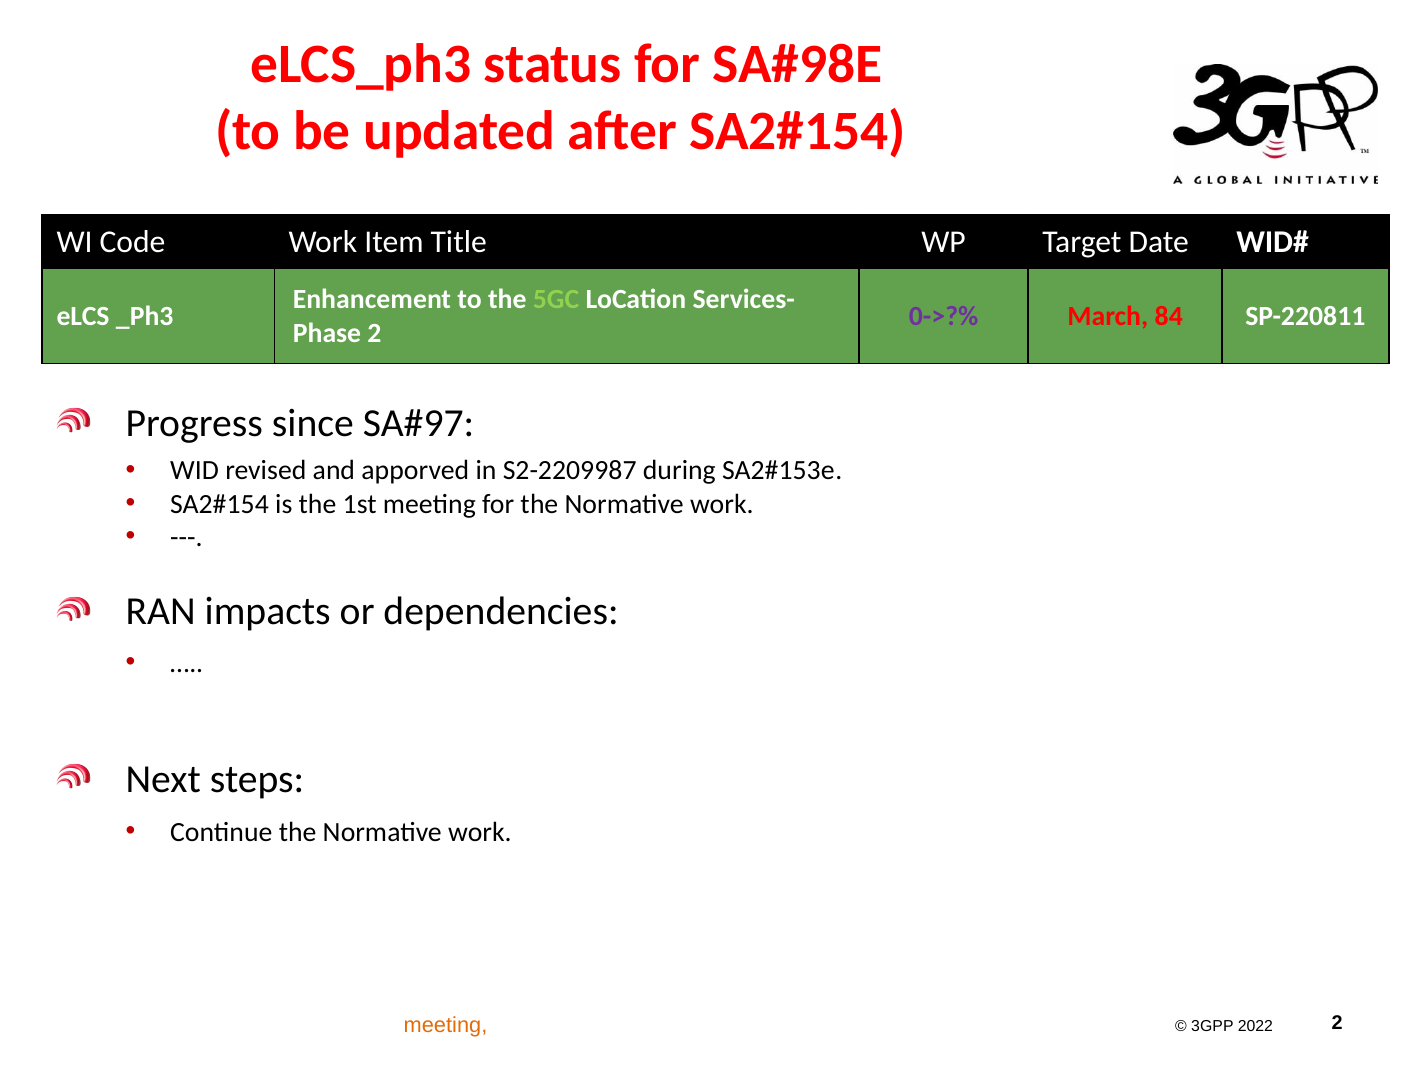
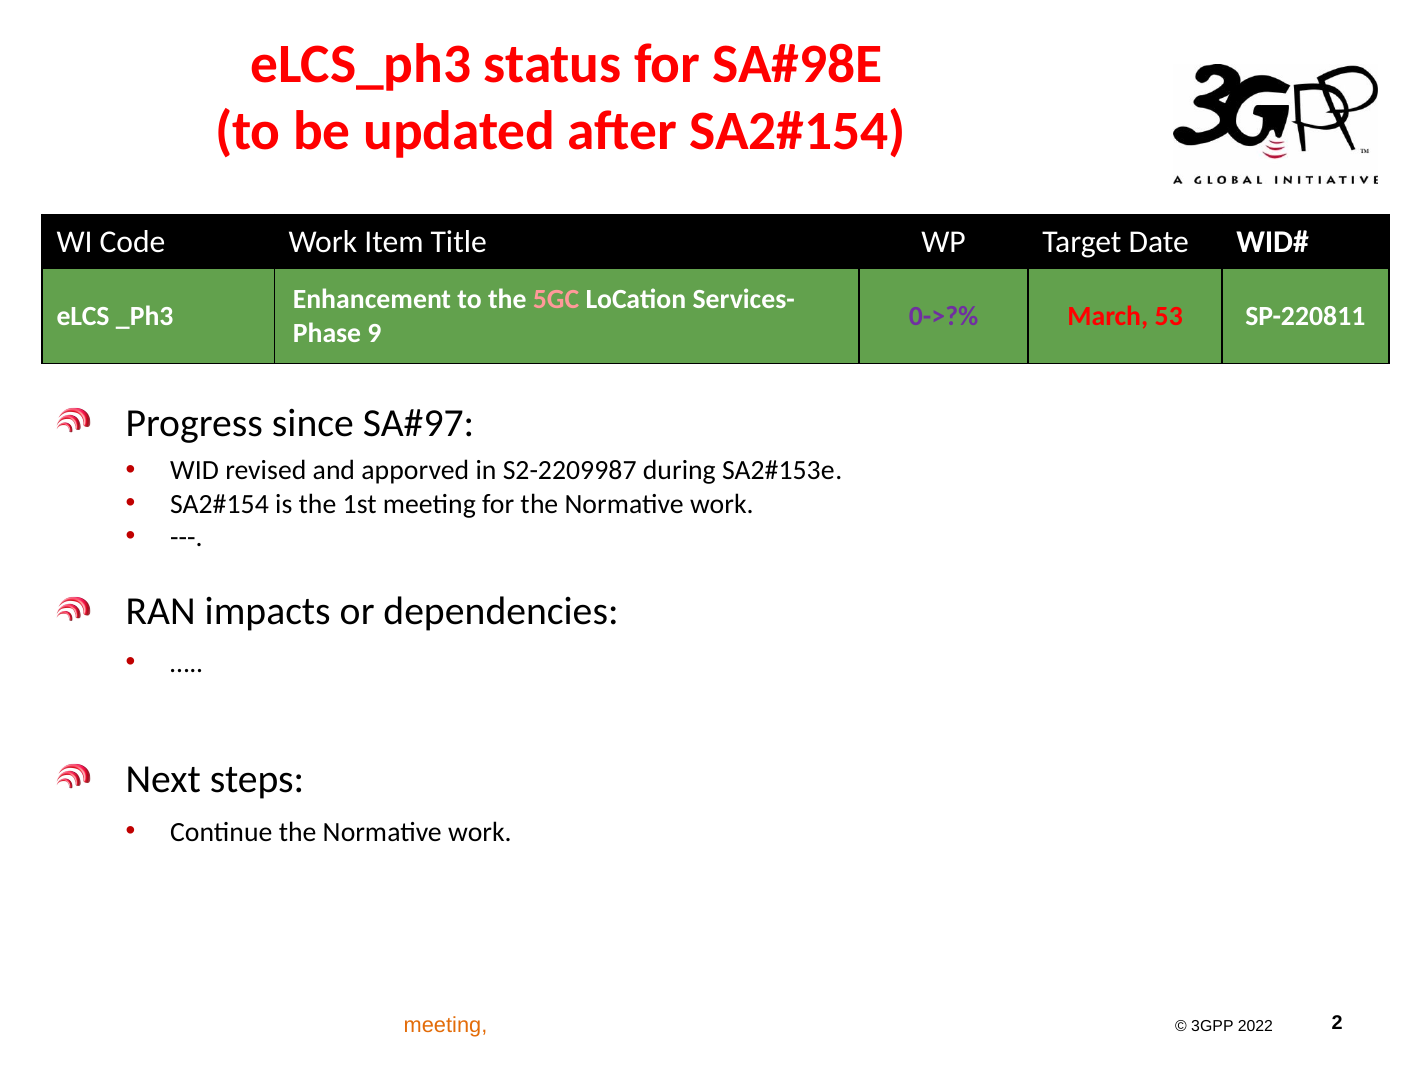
5GC colour: light green -> pink
84: 84 -> 53
2 at (374, 333): 2 -> 9
